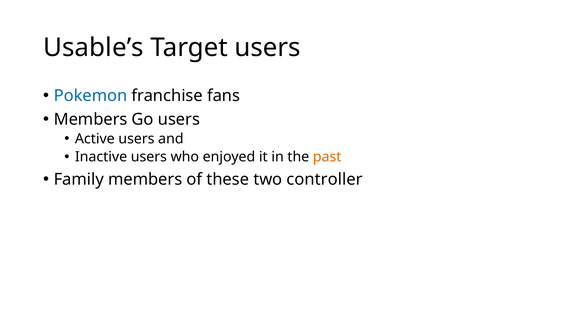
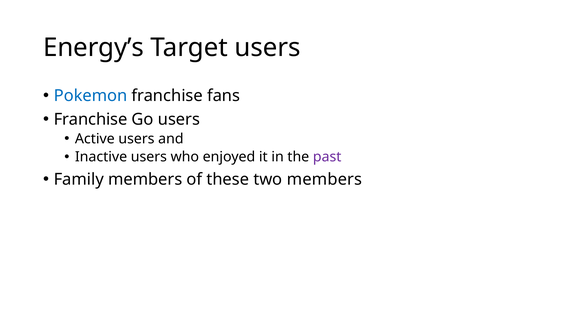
Usable’s: Usable’s -> Energy’s
Members at (91, 119): Members -> Franchise
past colour: orange -> purple
two controller: controller -> members
